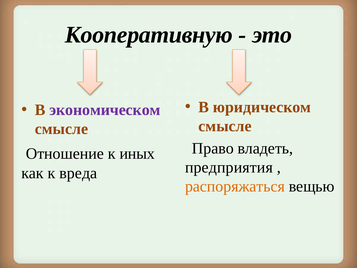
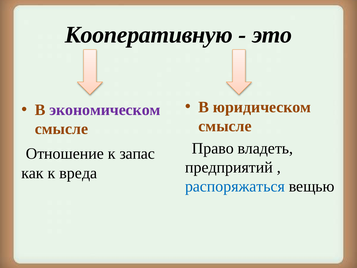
иных: иных -> запас
предприятия: предприятия -> предприятий
распоряжаться colour: orange -> blue
